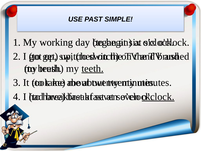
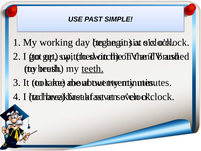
o’clock at (158, 97) underline: present -> none
